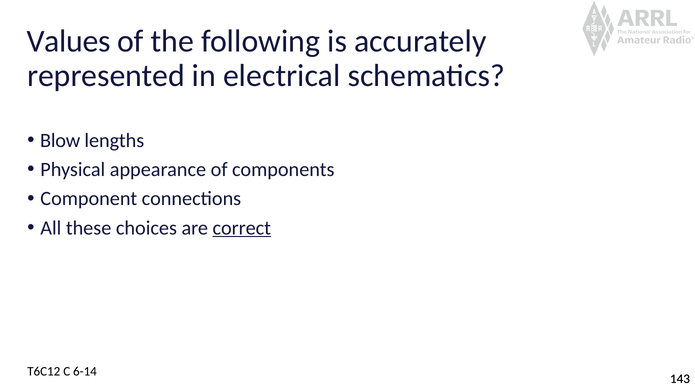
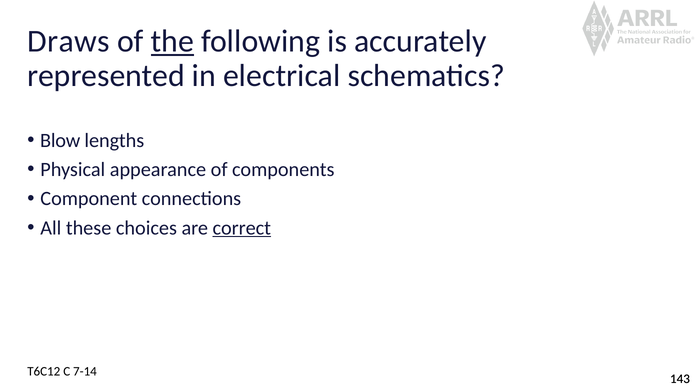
Values: Values -> Draws
the underline: none -> present
6-14: 6-14 -> 7-14
